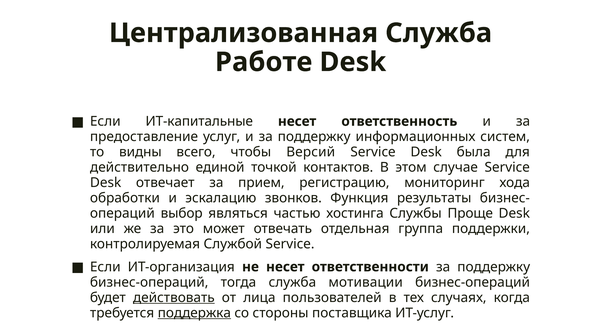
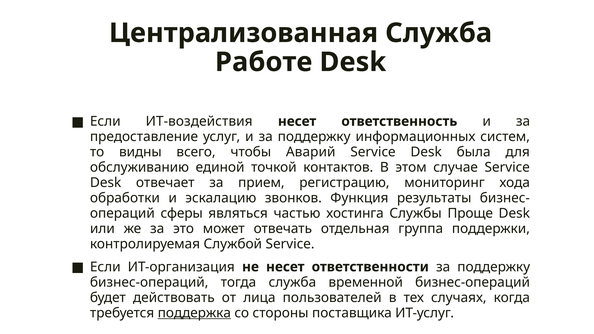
ИТ-капитальные: ИТ-капитальные -> ИТ-воздействия
Версий: Версий -> Аварий
действительно: действительно -> обслуживанию
выбор: выбор -> сферы
мотивации: мотивации -> временной
действовать underline: present -> none
